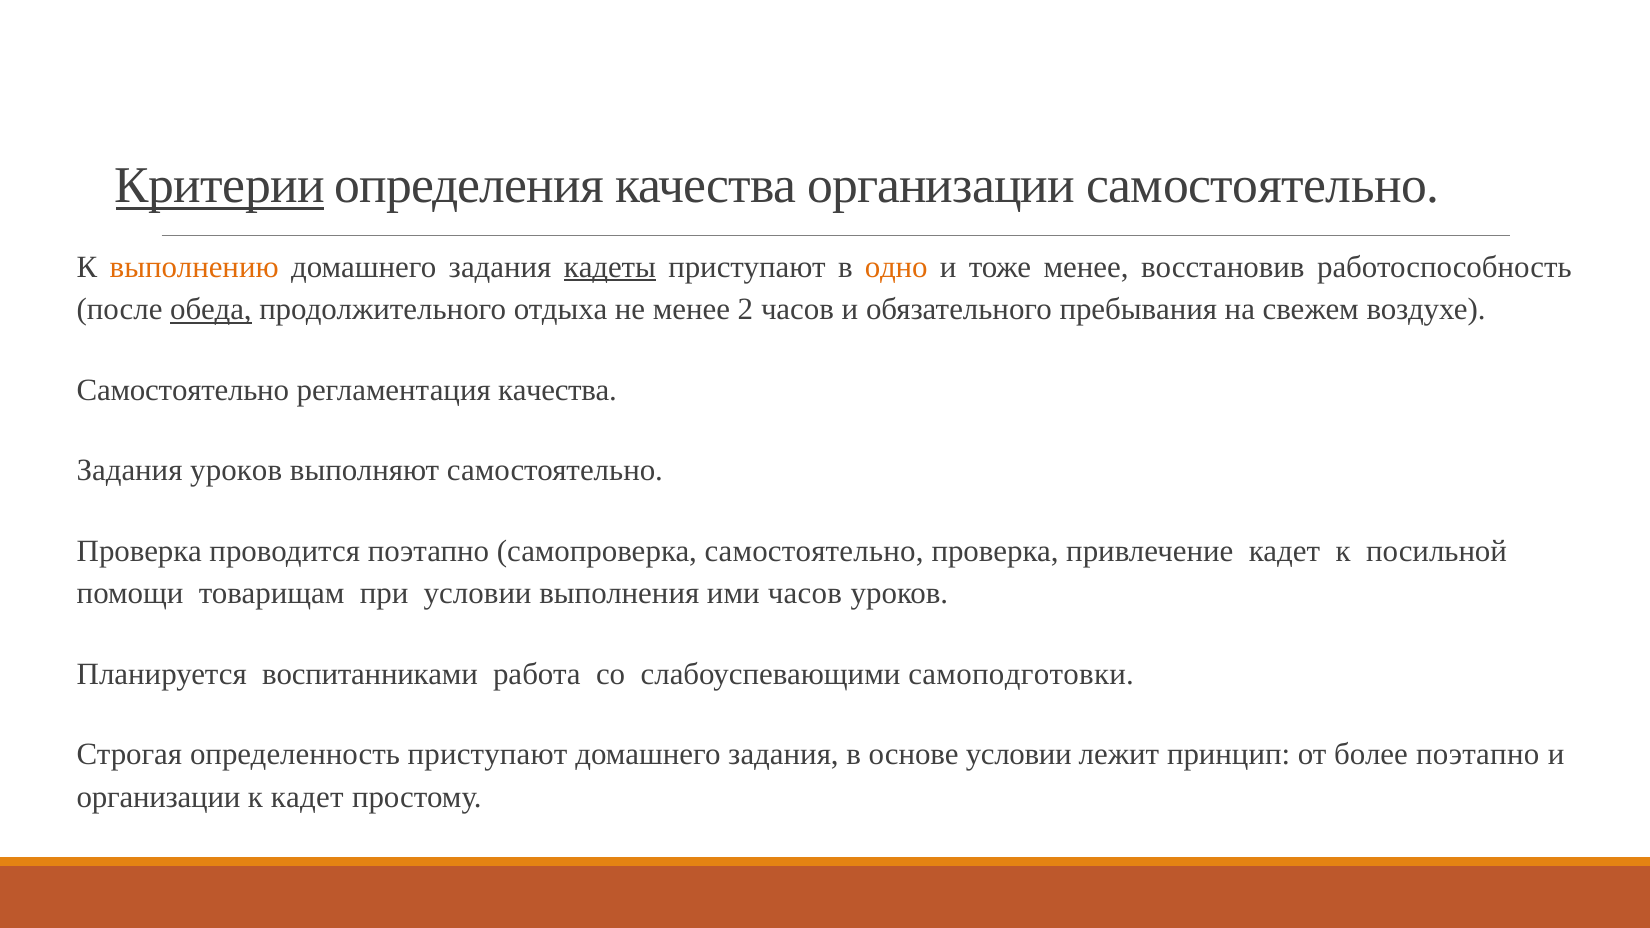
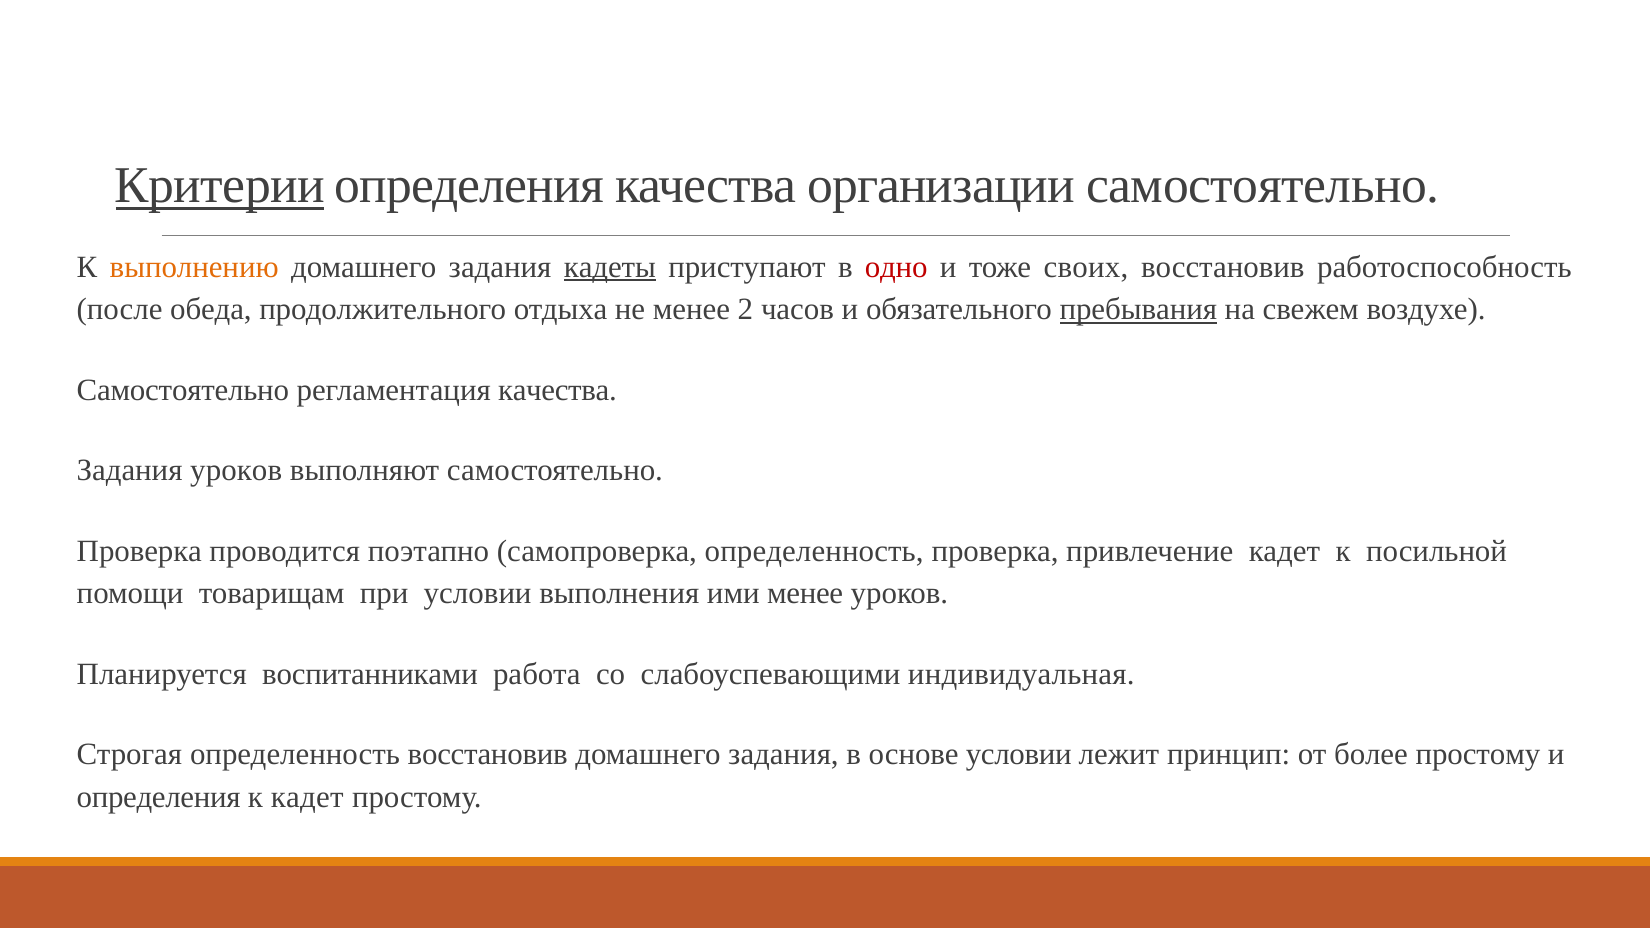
одно colour: orange -> red
тоже менее: менее -> своих
обеда underline: present -> none
пребывания underline: none -> present
самопроверка самостоятельно: самостоятельно -> определенность
ими часов: часов -> менее
самоподготовки: самоподготовки -> индивидуальная
определенность приступают: приступают -> восстановив
более поэтапно: поэтапно -> простому
организации at (159, 797): организации -> определения
